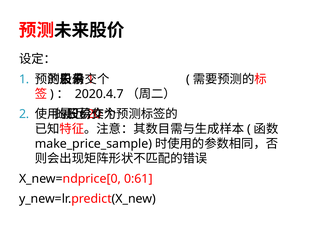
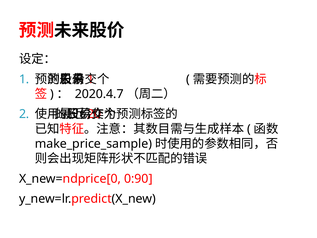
0:61: 0:61 -> 0:90
